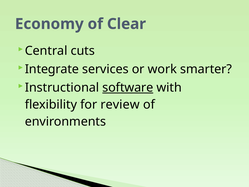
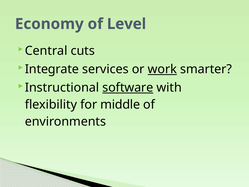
Clear: Clear -> Level
work underline: none -> present
review: review -> middle
